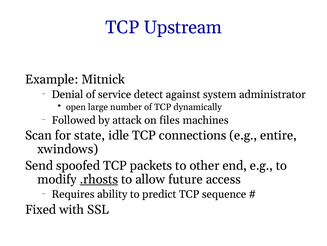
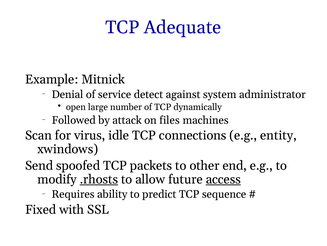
Upstream: Upstream -> Adequate
state: state -> virus
entire: entire -> entity
access underline: none -> present
